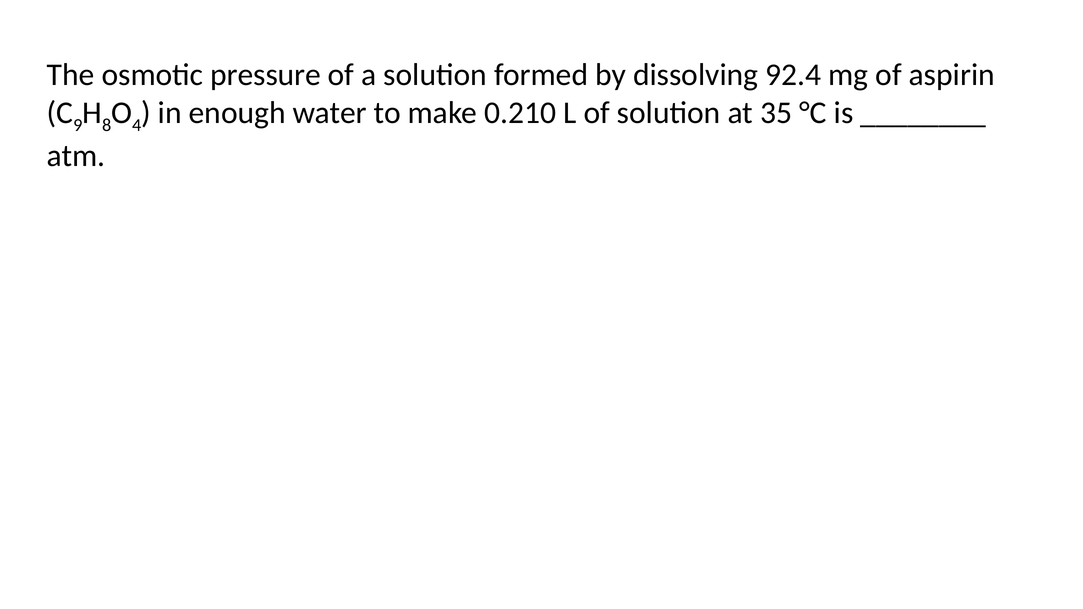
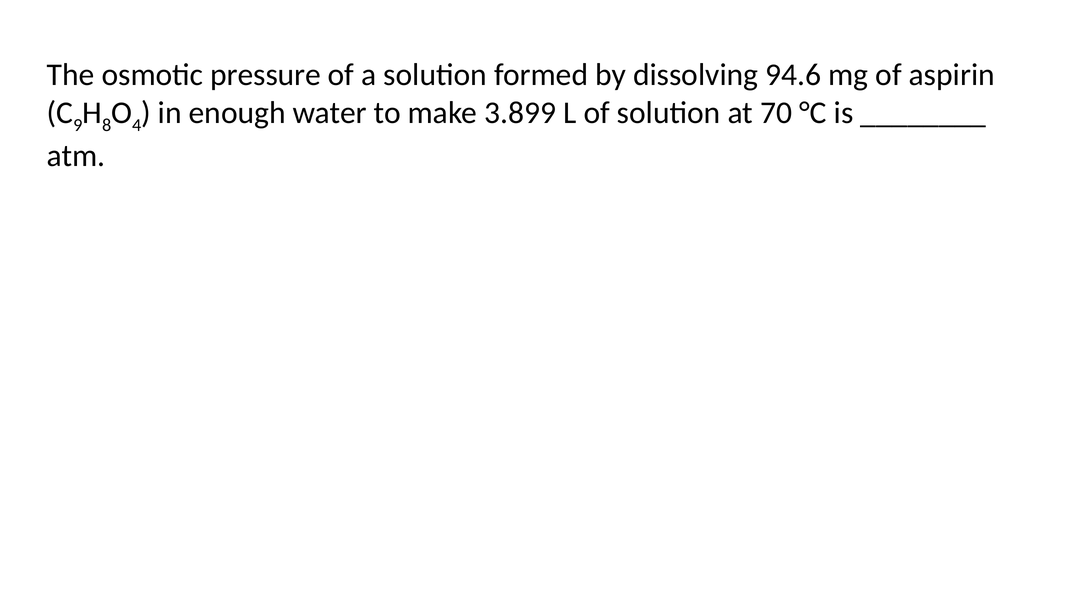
92.4: 92.4 -> 94.6
0.210: 0.210 -> 3.899
35: 35 -> 70
